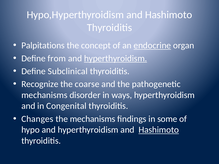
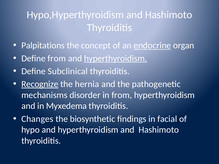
Recognize underline: none -> present
coarse: coarse -> hernia
in ways: ways -> from
Congenital: Congenital -> Myxedema
the mechanisms: mechanisms -> biosynthetic
some: some -> facial
Hashimoto at (159, 130) underline: present -> none
